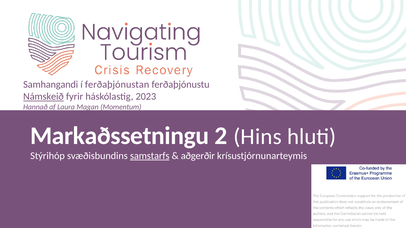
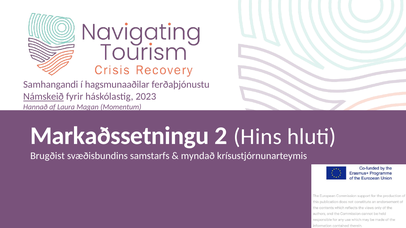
ferðaþjónustan: ferðaþjónustan -> hagsmunaaðilar
Stýrihóp: Stýrihóp -> Brugðist
samstarfs underline: present -> none
aðgerðir: aðgerðir -> myndað
